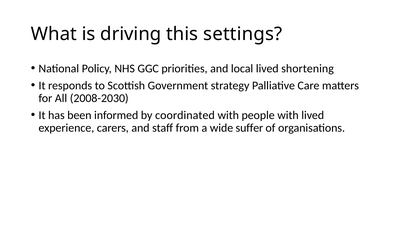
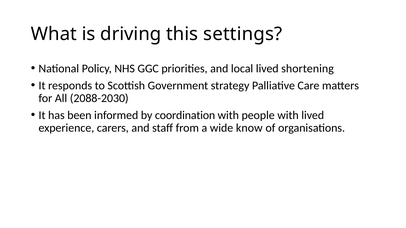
2008-2030: 2008-2030 -> 2088-2030
coordinated: coordinated -> coordination
suffer: suffer -> know
